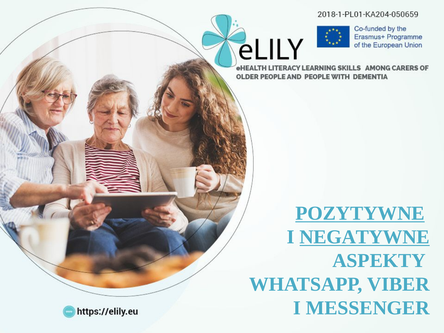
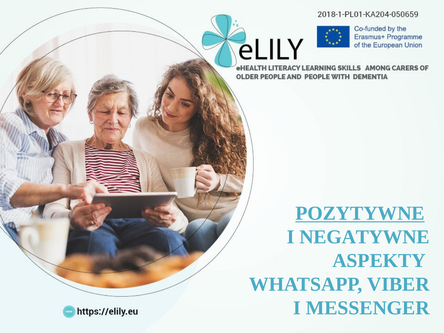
NEGATYWNE underline: present -> none
